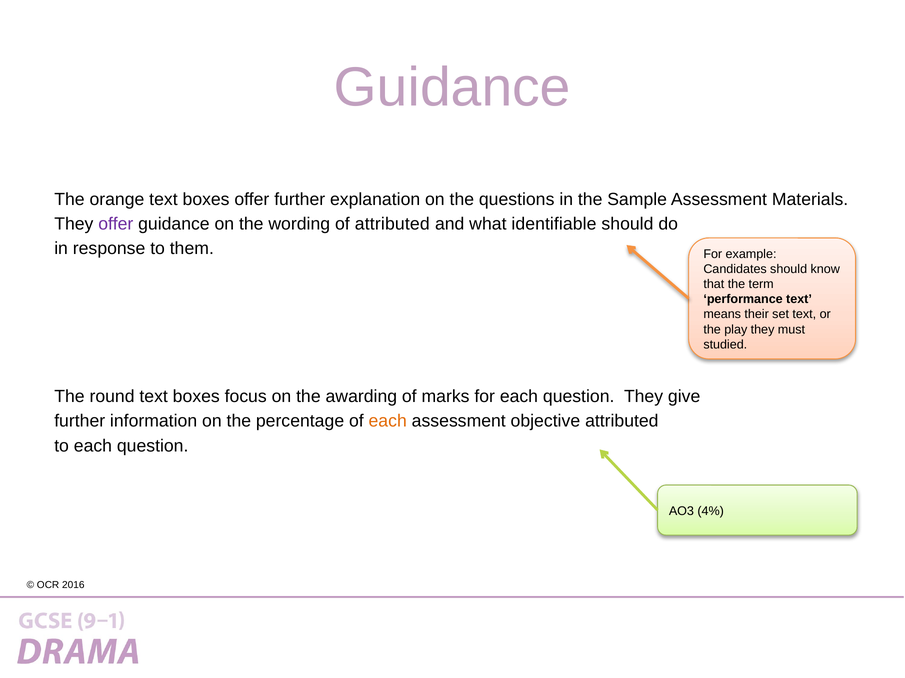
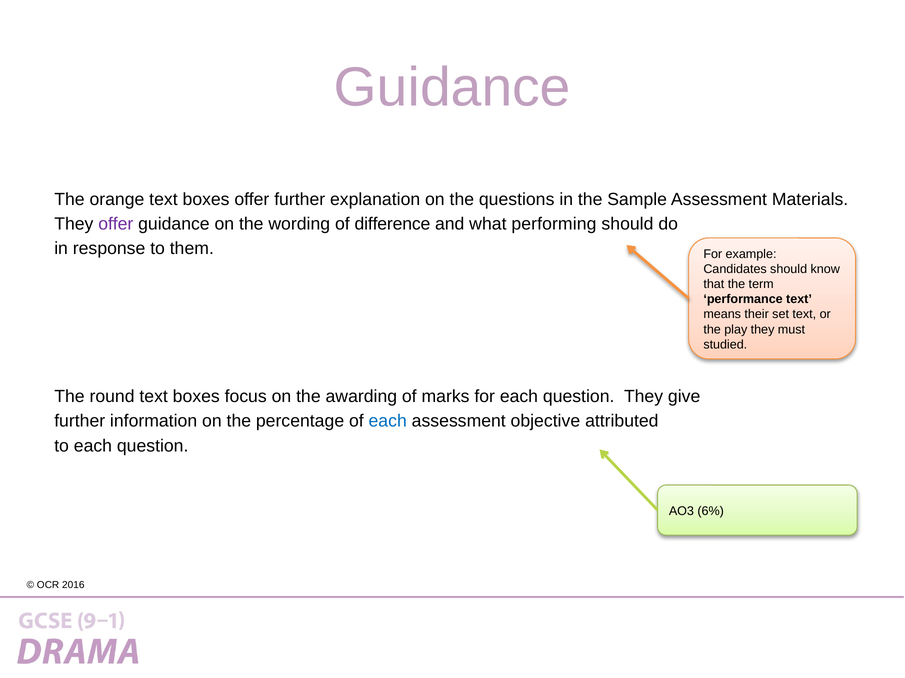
of attributed: attributed -> difference
identifiable: identifiable -> performing
each at (388, 422) colour: orange -> blue
4%: 4% -> 6%
